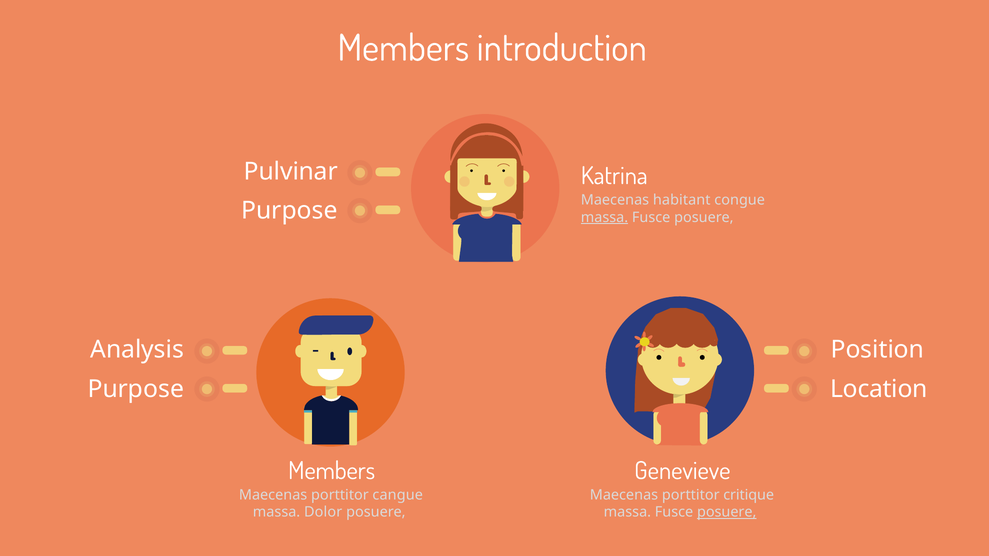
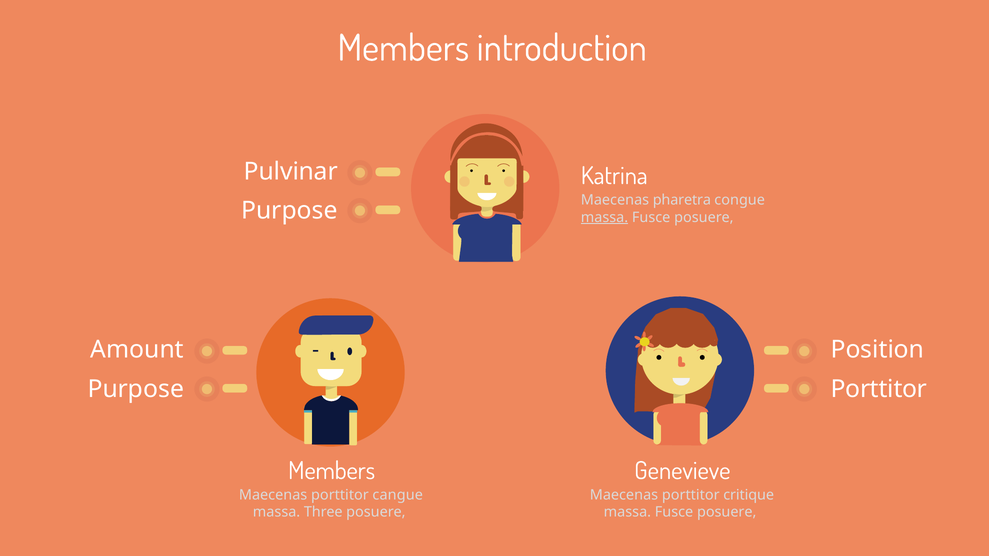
habitant: habitant -> pharetra
Analysis: Analysis -> Amount
Location at (879, 389): Location -> Porttitor
Dolor: Dolor -> Three
posuere at (727, 512) underline: present -> none
